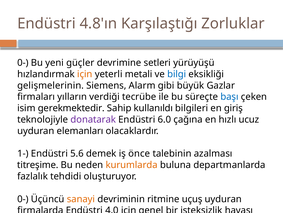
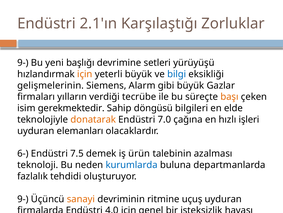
4.8'ın: 4.8'ın -> 2.1'ın
0- at (23, 63): 0- -> 9-
güçler: güçler -> başlığı
yeterli metali: metali -> büyük
başı colour: blue -> orange
kullanıldı: kullanıldı -> döngüsü
giriş: giriş -> elde
donatarak colour: purple -> orange
6.0: 6.0 -> 7.0
ucuz: ucuz -> işleri
1-: 1- -> 6-
5.6: 5.6 -> 7.5
önce: önce -> ürün
titreşime: titreşime -> teknoloji
kurumlarda colour: orange -> blue
0- at (23, 198): 0- -> 9-
